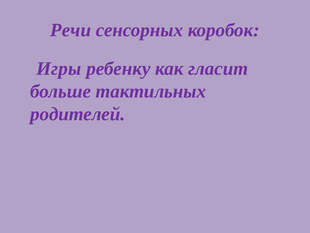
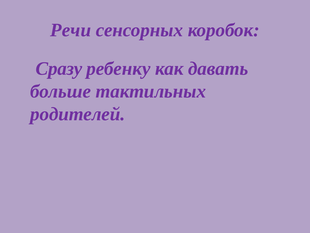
Игры: Игры -> Сразу
гласит: гласит -> давать
